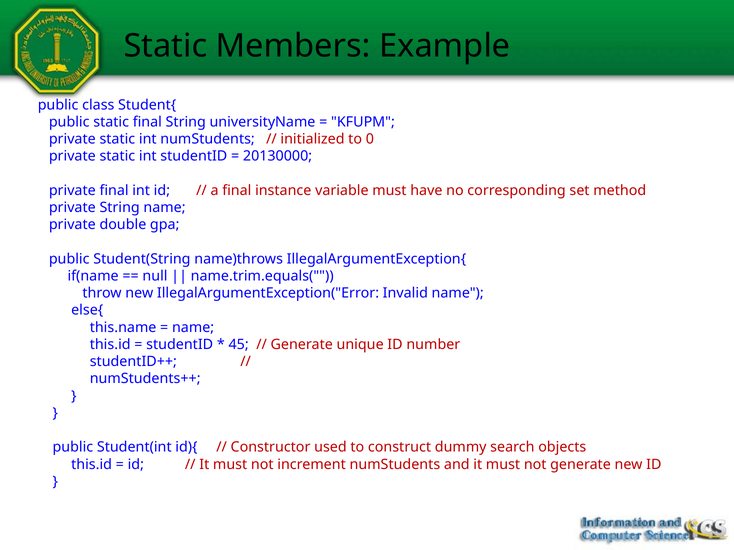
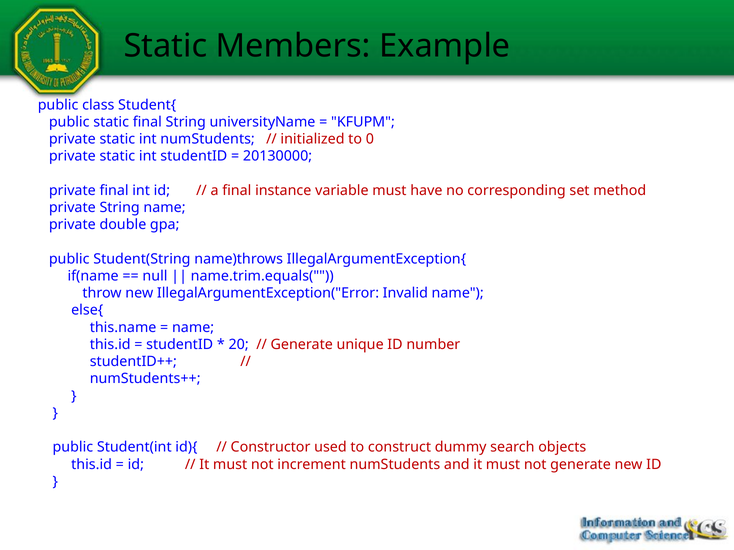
45: 45 -> 20
